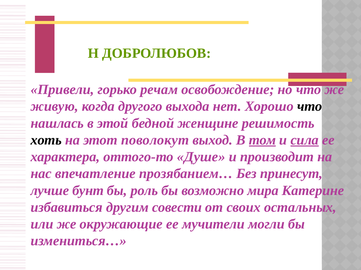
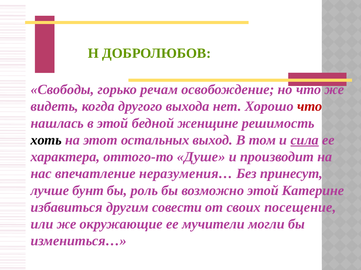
Привели: Привели -> Свободы
живую: живую -> видеть
что at (310, 107) colour: black -> red
поволокут: поволокут -> остальных
том underline: present -> none
прозябанием…: прозябанием… -> неразумения…
возможно мира: мира -> этой
остальных: остальных -> посещение
